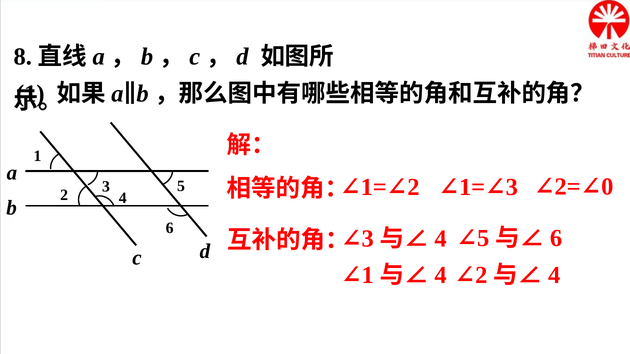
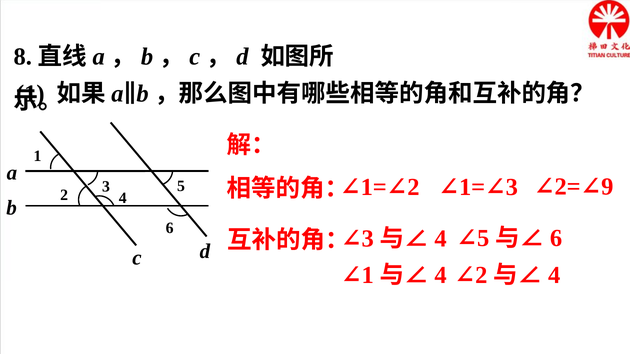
0: 0 -> 9
